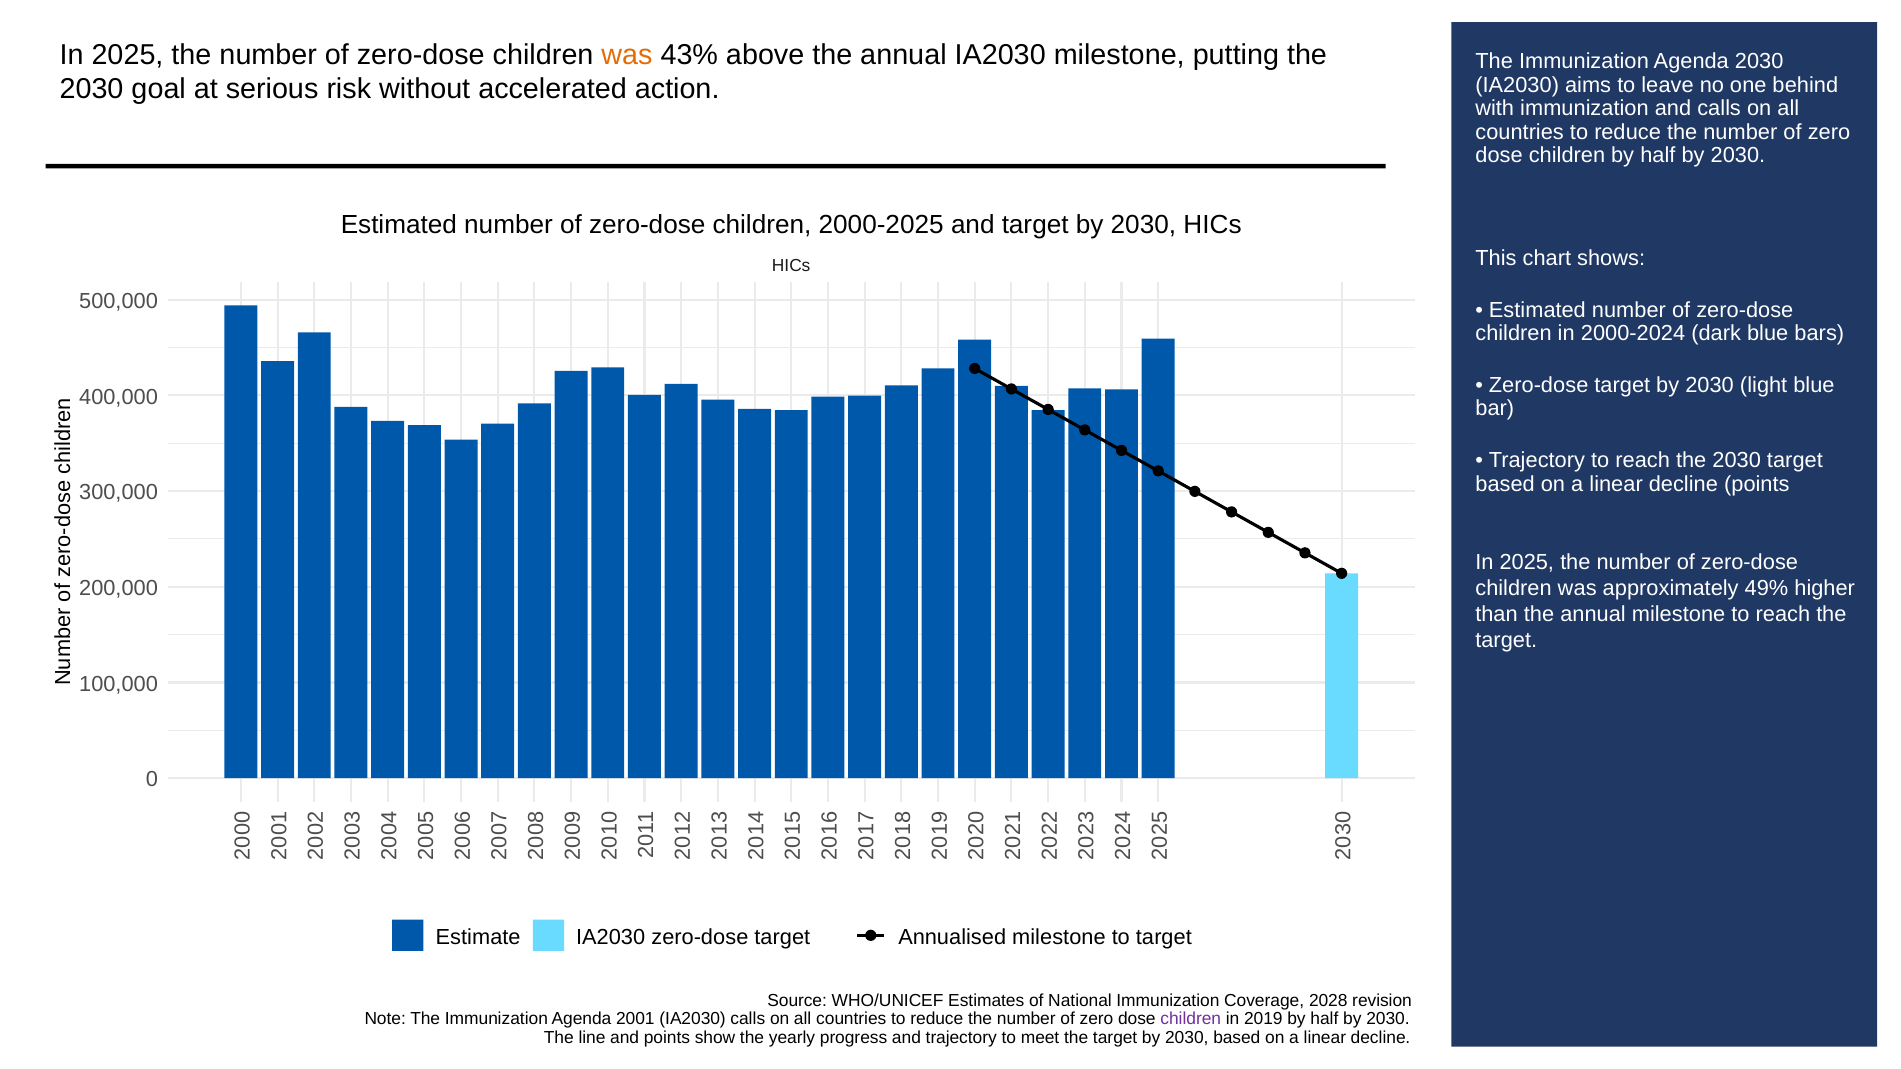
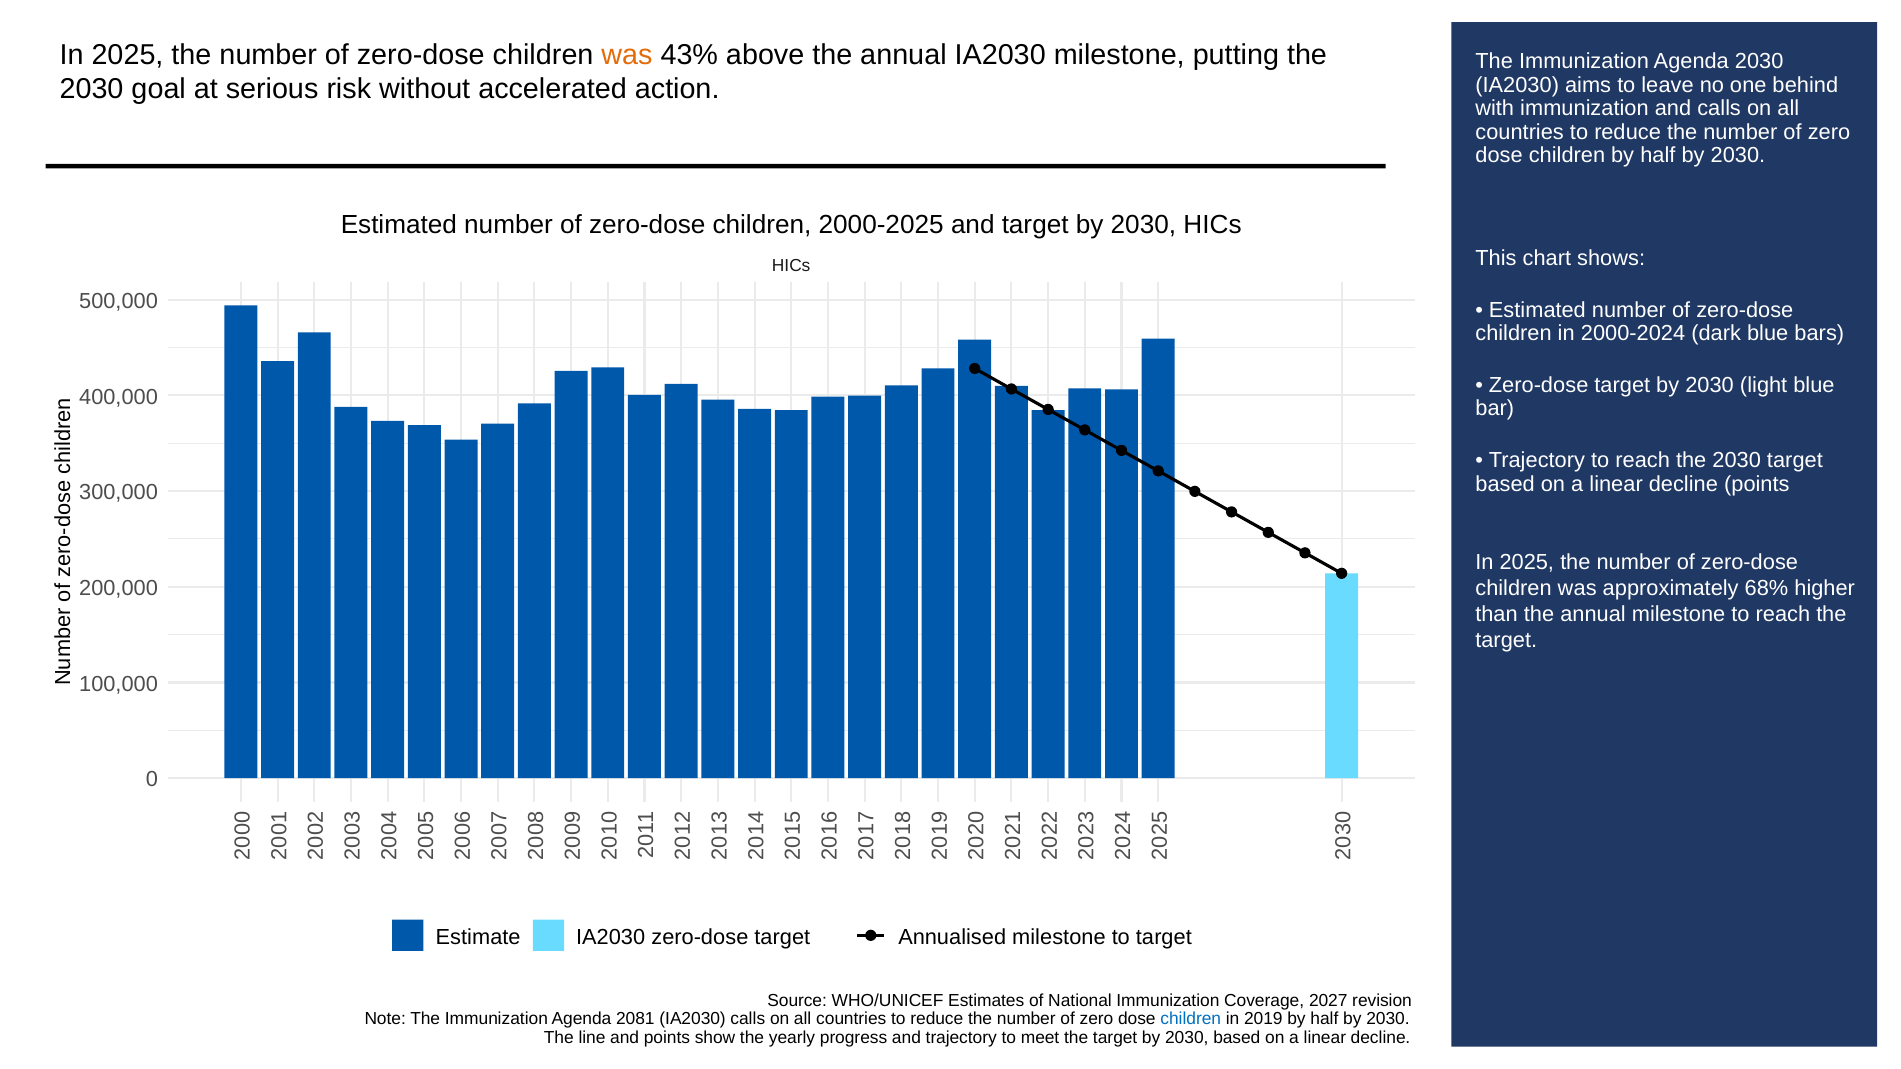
49%: 49% -> 68%
2028: 2028 -> 2027
2001: 2001 -> 2081
children at (1191, 1019) colour: purple -> blue
